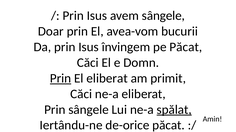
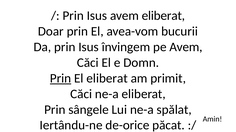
avem sângele: sângele -> eliberat
pe Păcat: Păcat -> Avem
spălat underline: present -> none
